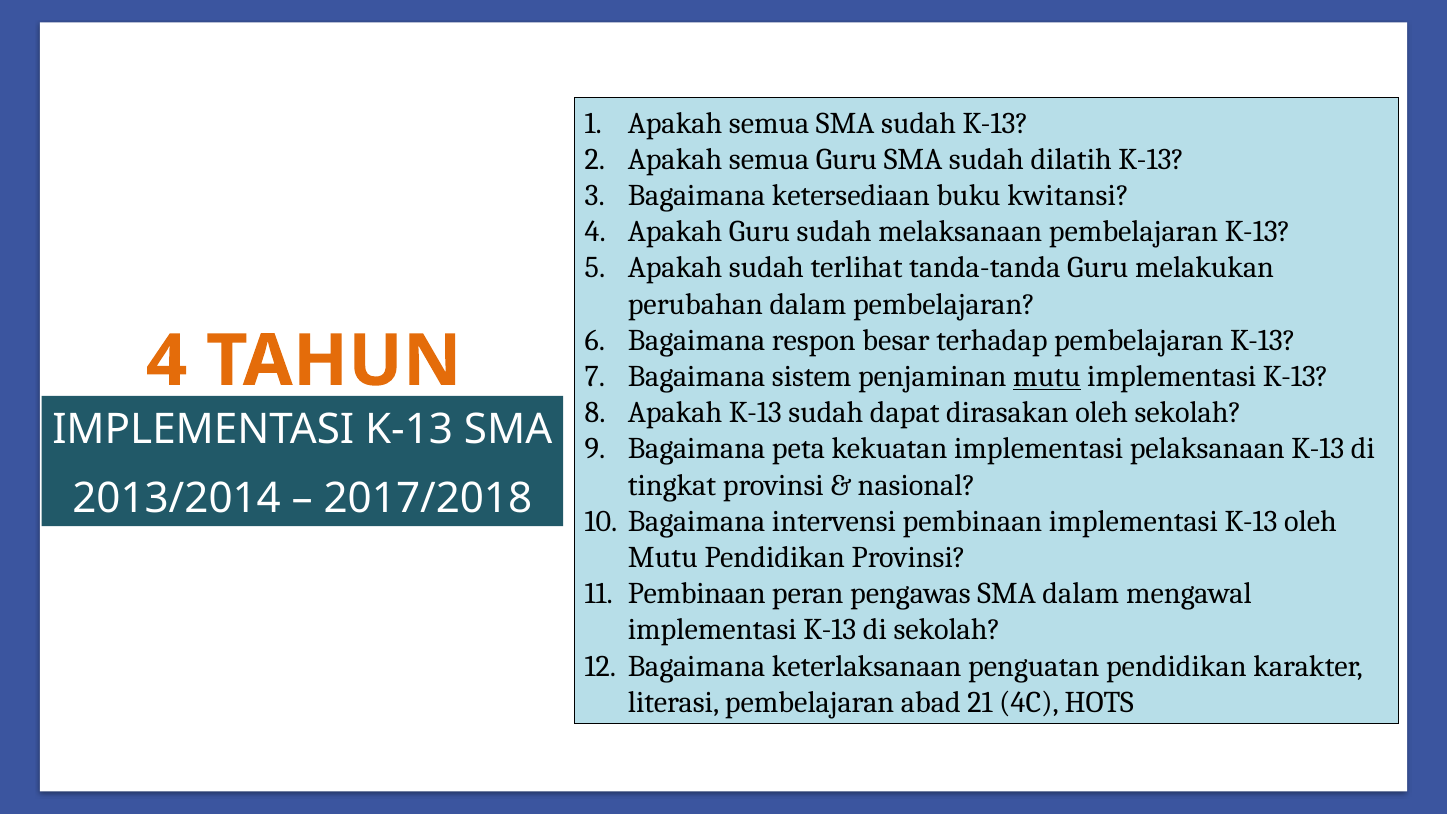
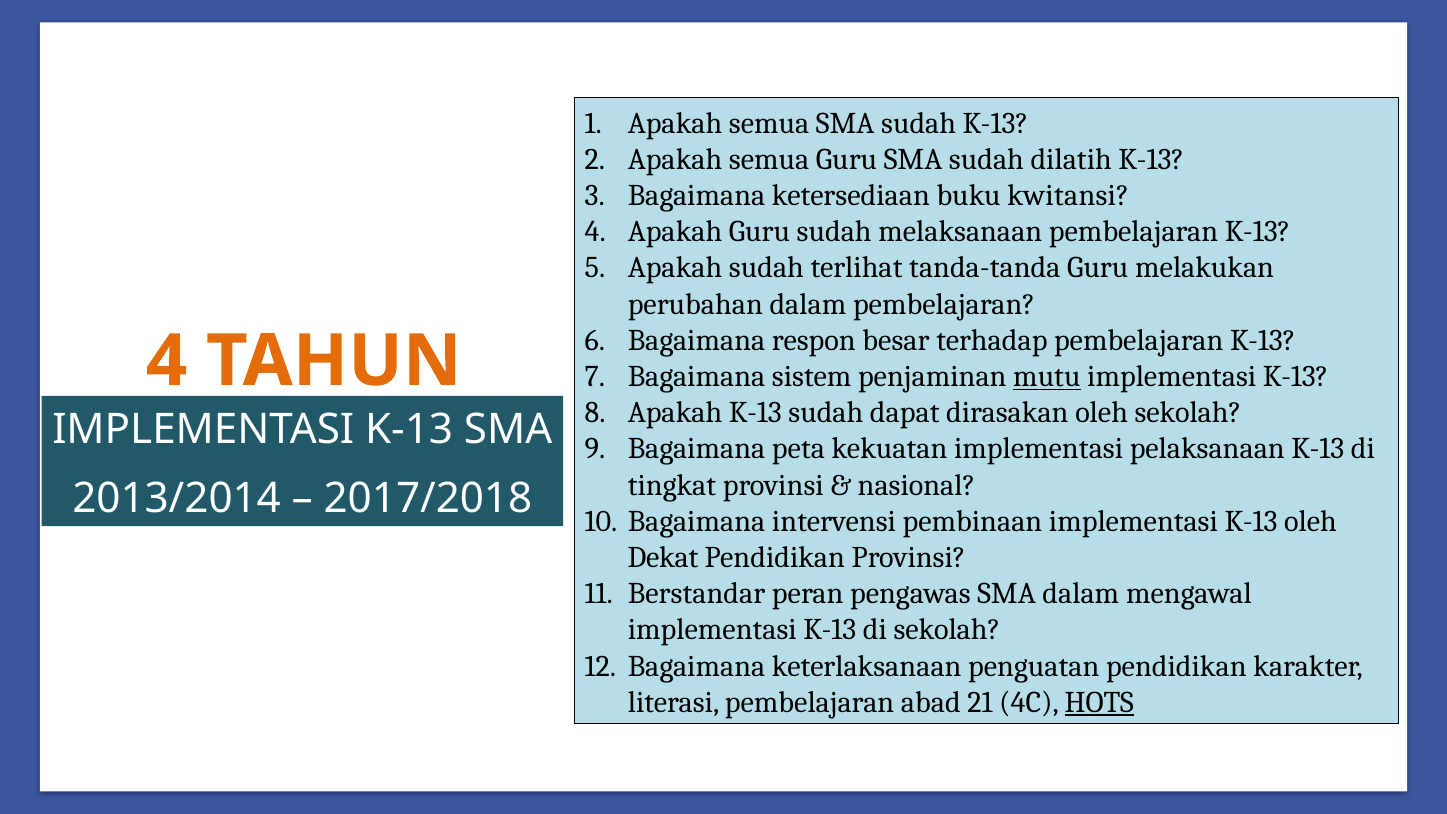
Mutu at (663, 557): Mutu -> Dekat
Pembinaan at (697, 594): Pembinaan -> Berstandar
HOTS underline: none -> present
